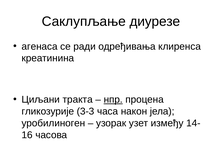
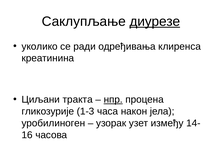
диурезе underline: none -> present
агенаса: агенаса -> уколико
3-3: 3-3 -> 1-3
